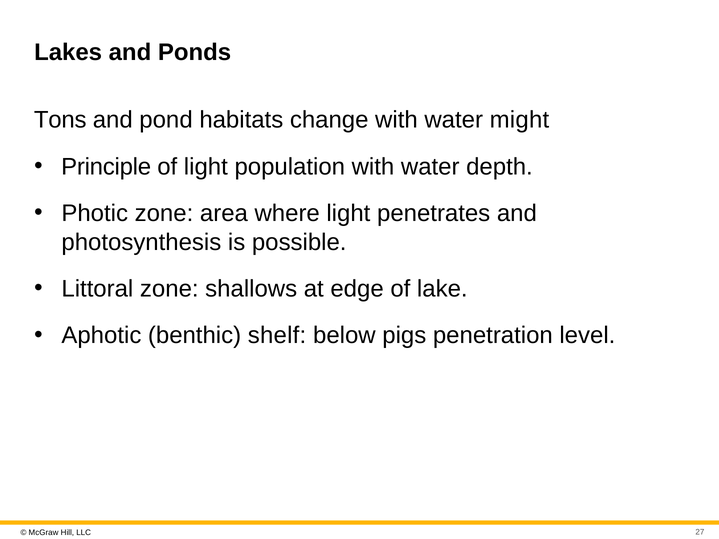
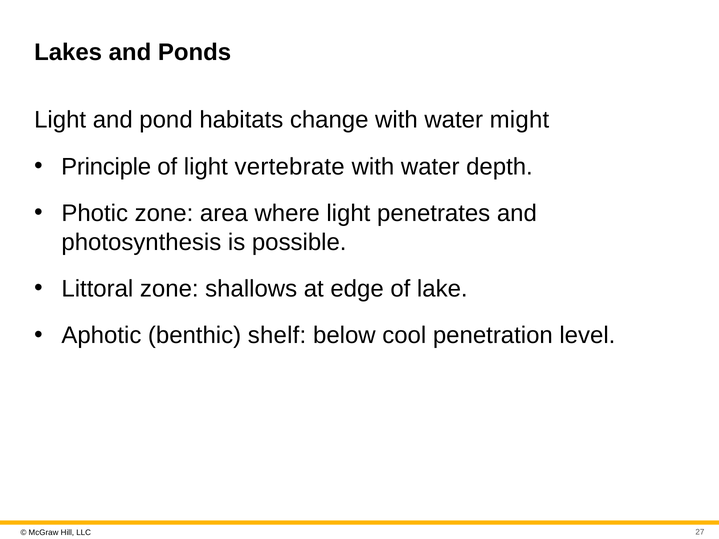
Tons at (60, 120): Tons -> Light
population: population -> vertebrate
pigs: pigs -> cool
